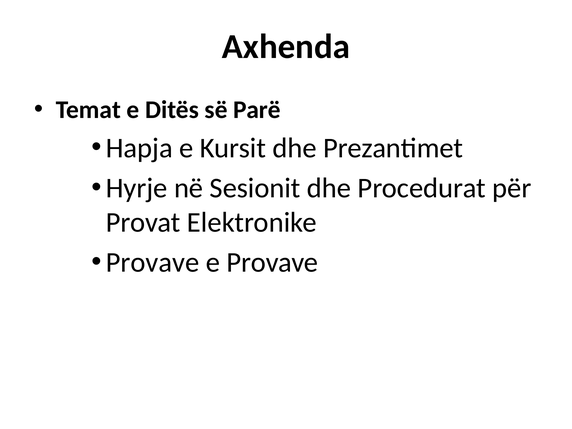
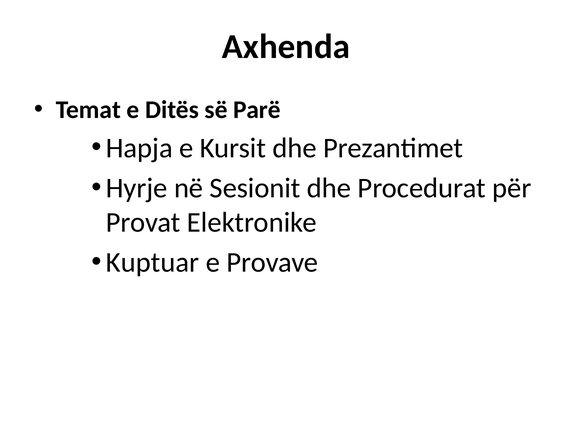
Provave at (153, 262): Provave -> Kuptuar
